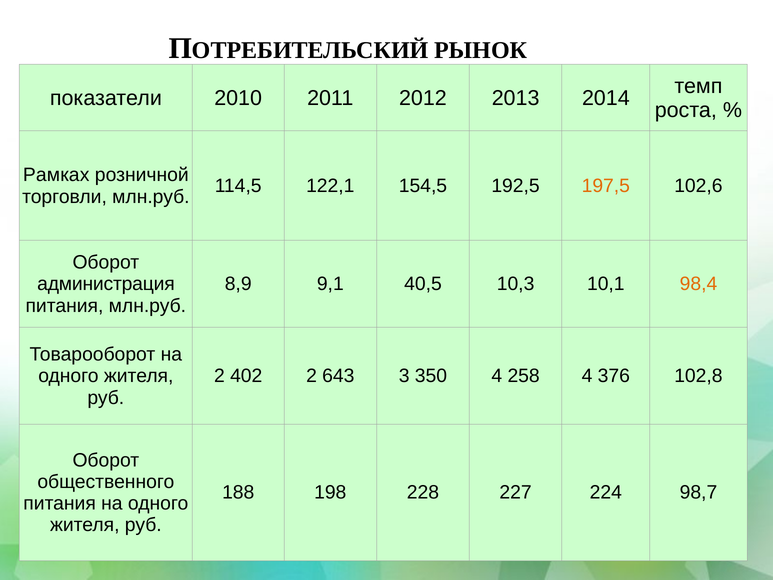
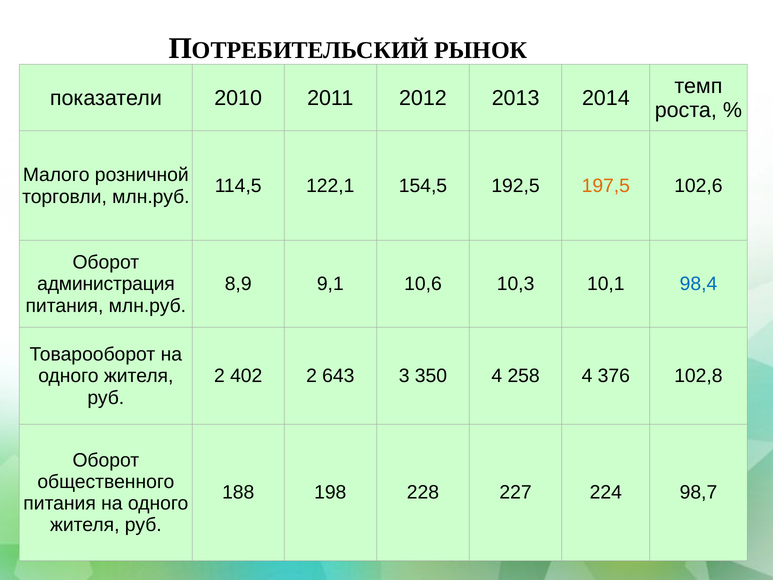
Рамках: Рамках -> Малого
40,5: 40,5 -> 10,6
98,4 colour: orange -> blue
